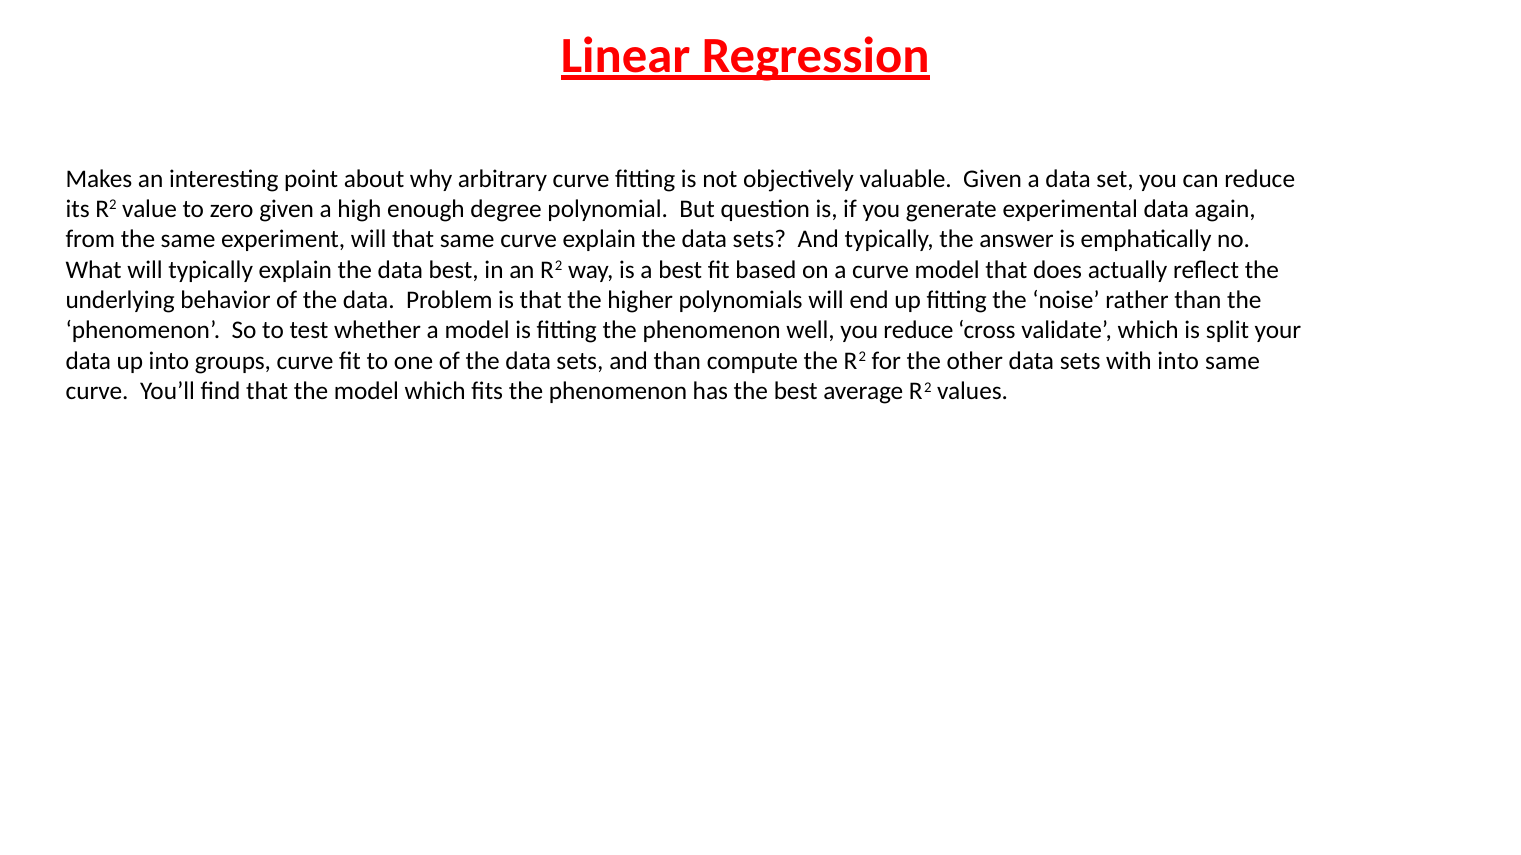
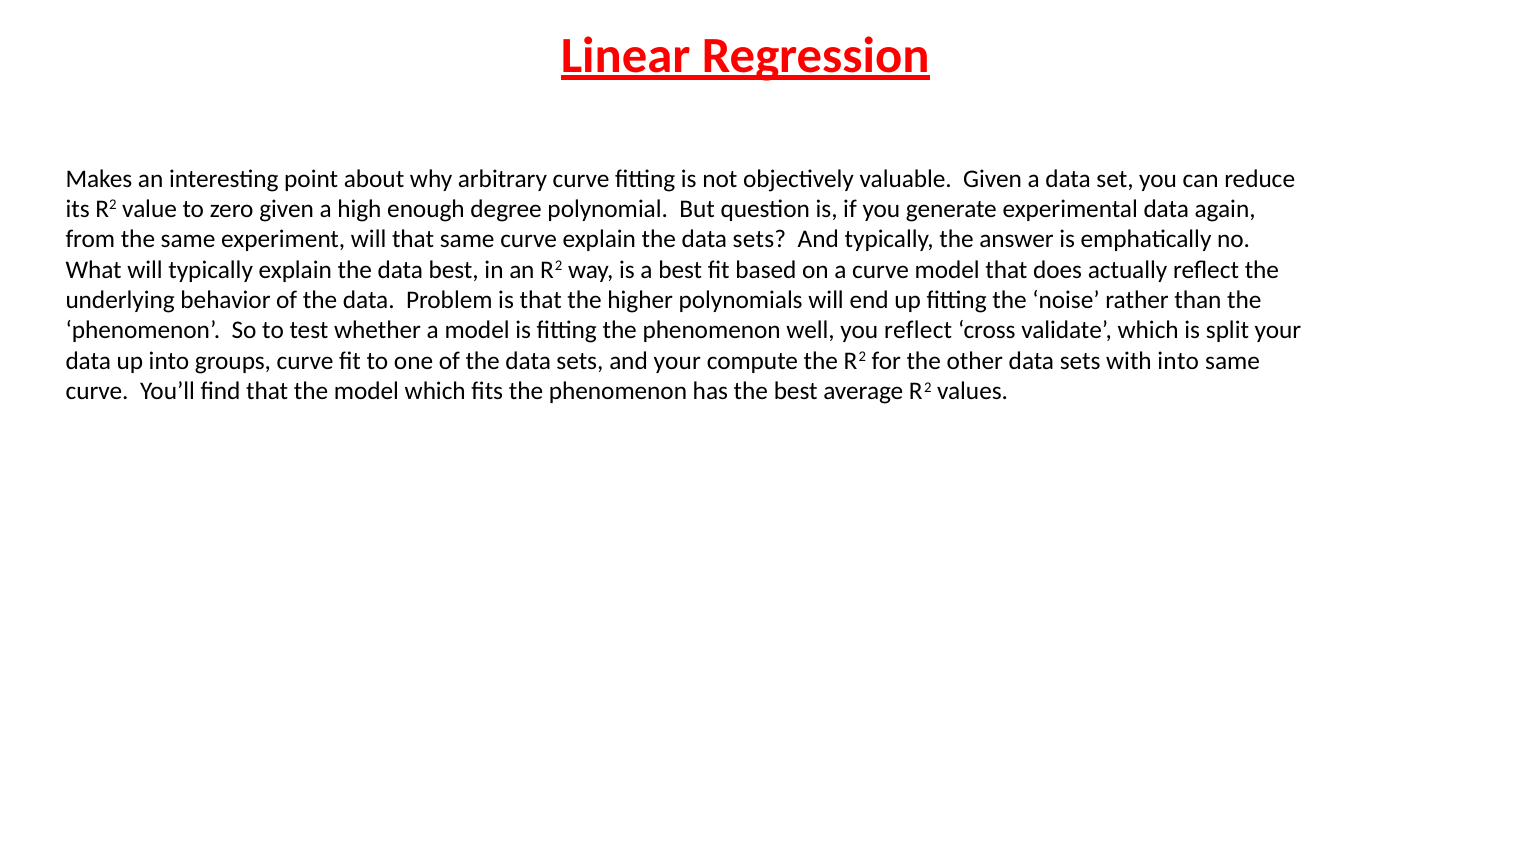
you reduce: reduce -> reflect
and than: than -> your
